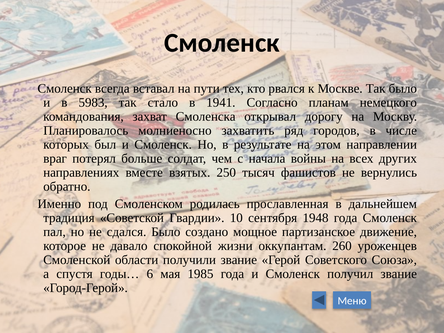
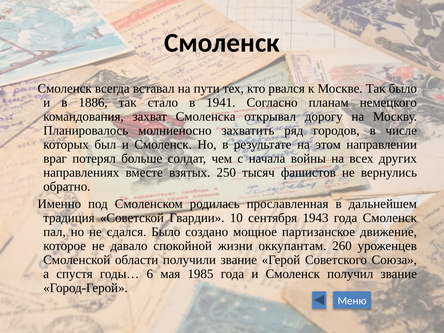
5983: 5983 -> 1886
1948: 1948 -> 1943
